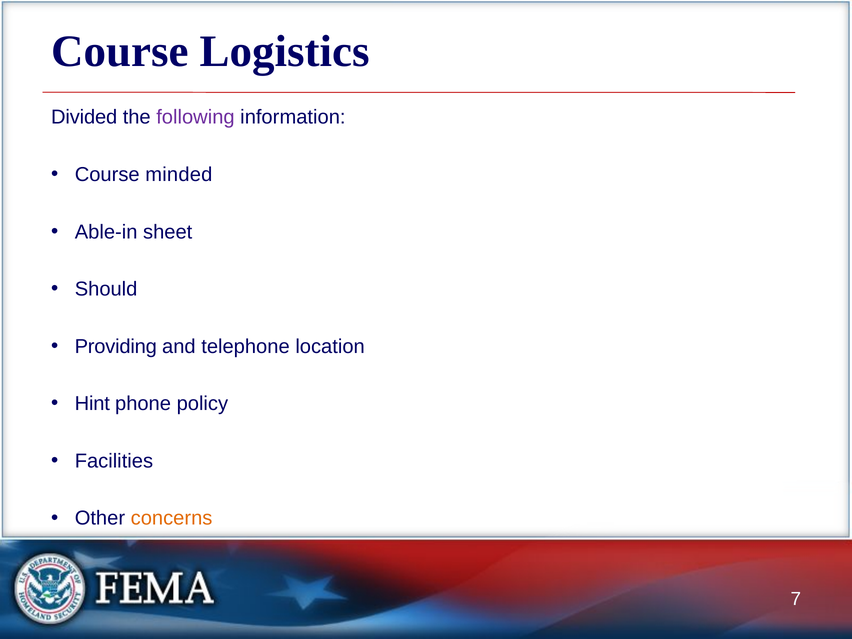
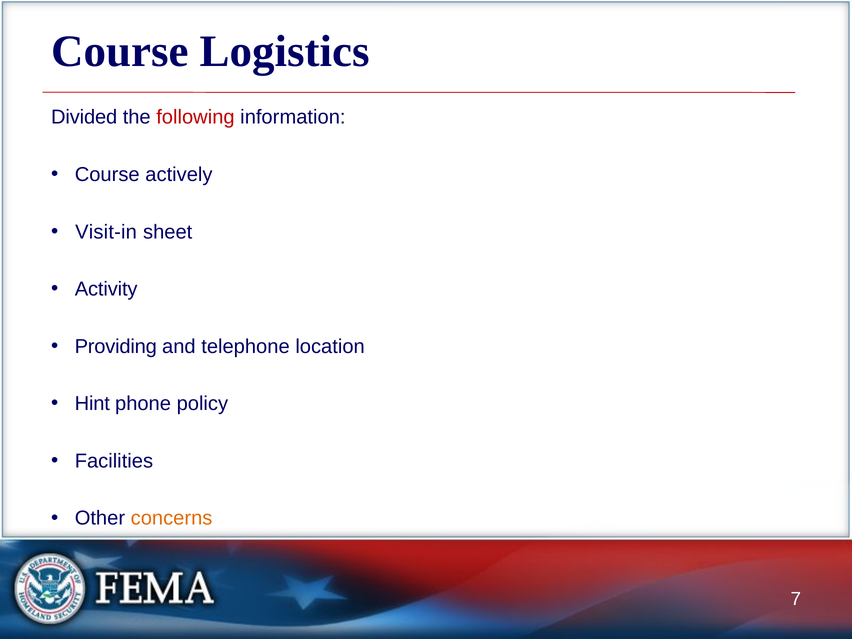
following colour: purple -> red
minded: minded -> actively
Able-in: Able-in -> Visit-in
Should: Should -> Activity
